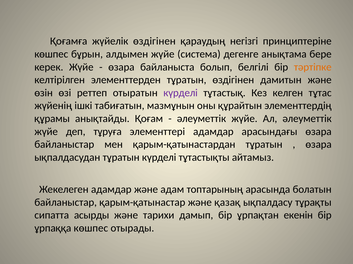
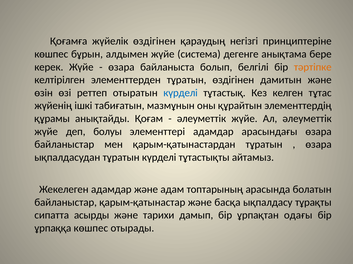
күрделі at (181, 93) colour: purple -> blue
тұруға: тұруға -> болуы
қазақ: қазақ -> басқа
екенін: екенін -> одағы
